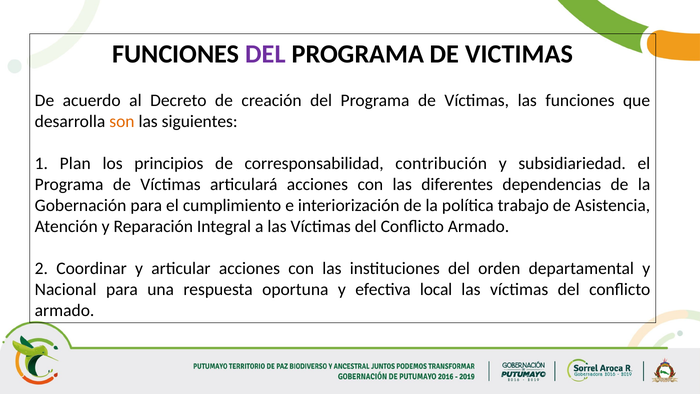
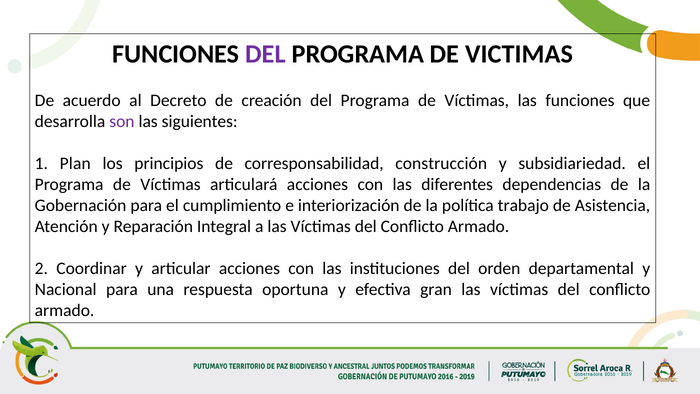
son colour: orange -> purple
contribución: contribución -> construcción
local: local -> gran
